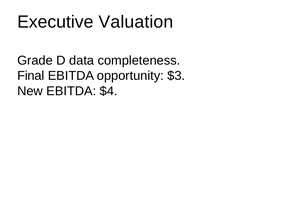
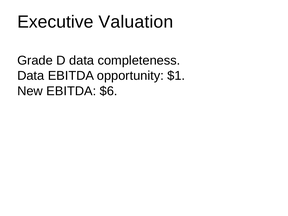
Final at (31, 76): Final -> Data
$3: $3 -> $1
$4: $4 -> $6
